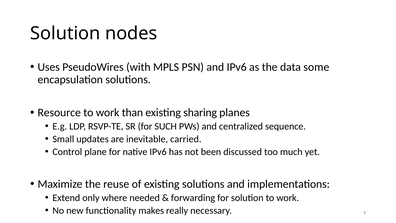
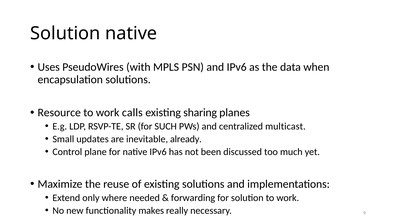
Solution nodes: nodes -> native
some: some -> when
than: than -> calls
sequence: sequence -> multicast
carried: carried -> already
